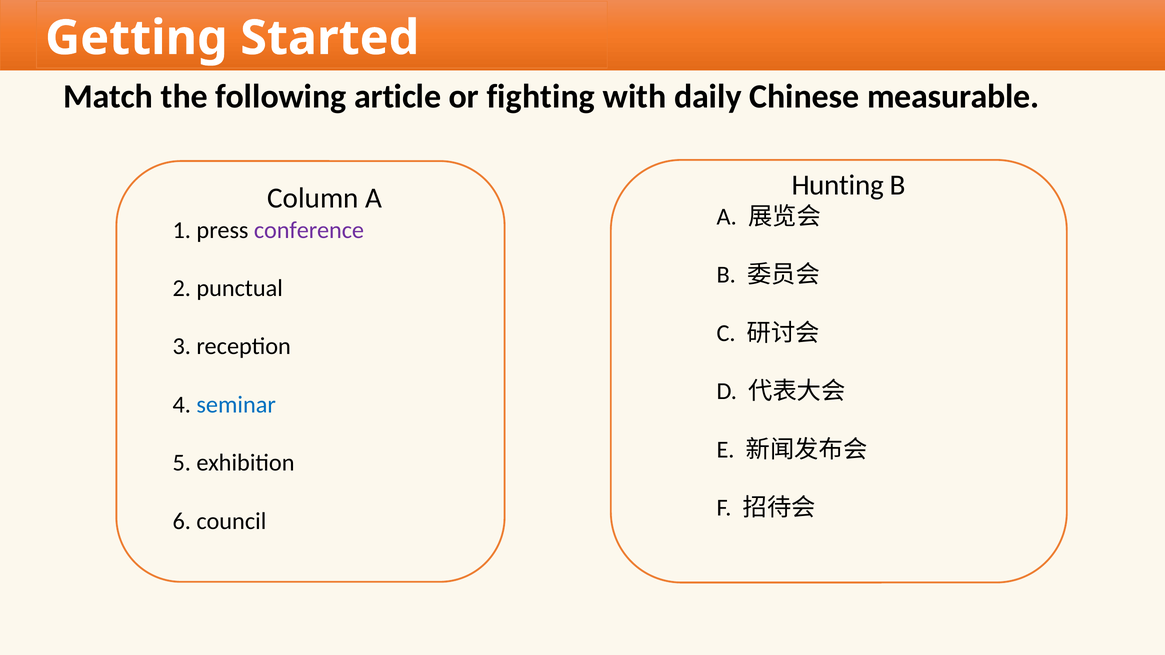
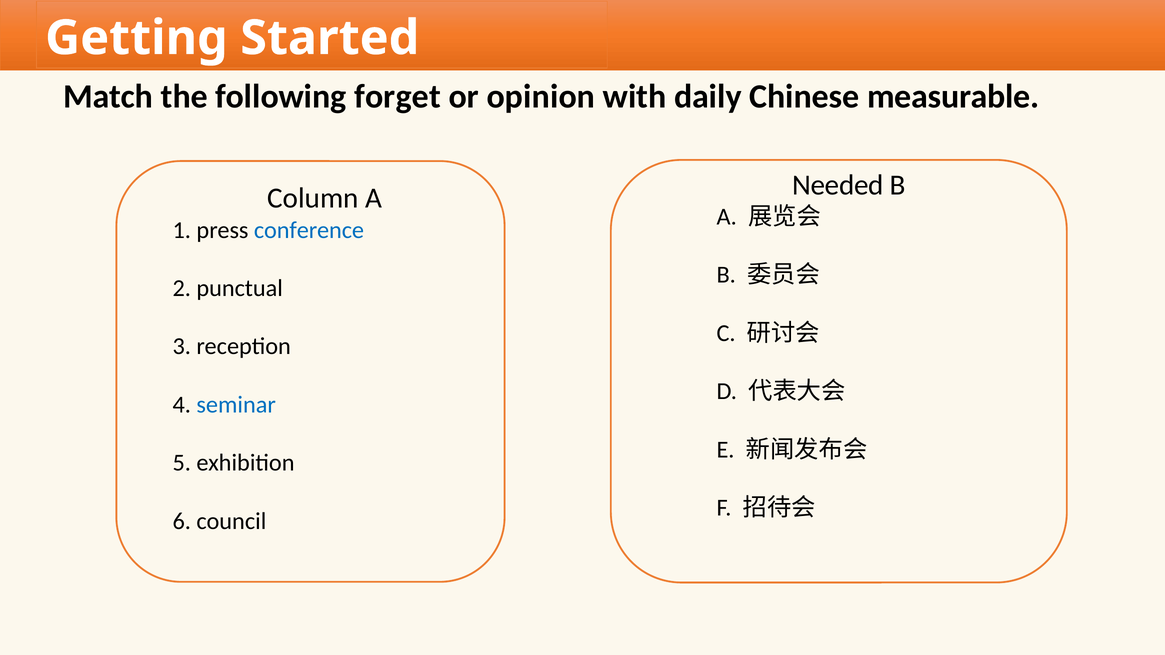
article: article -> forget
fighting: fighting -> opinion
Hunting: Hunting -> Needed
conference colour: purple -> blue
